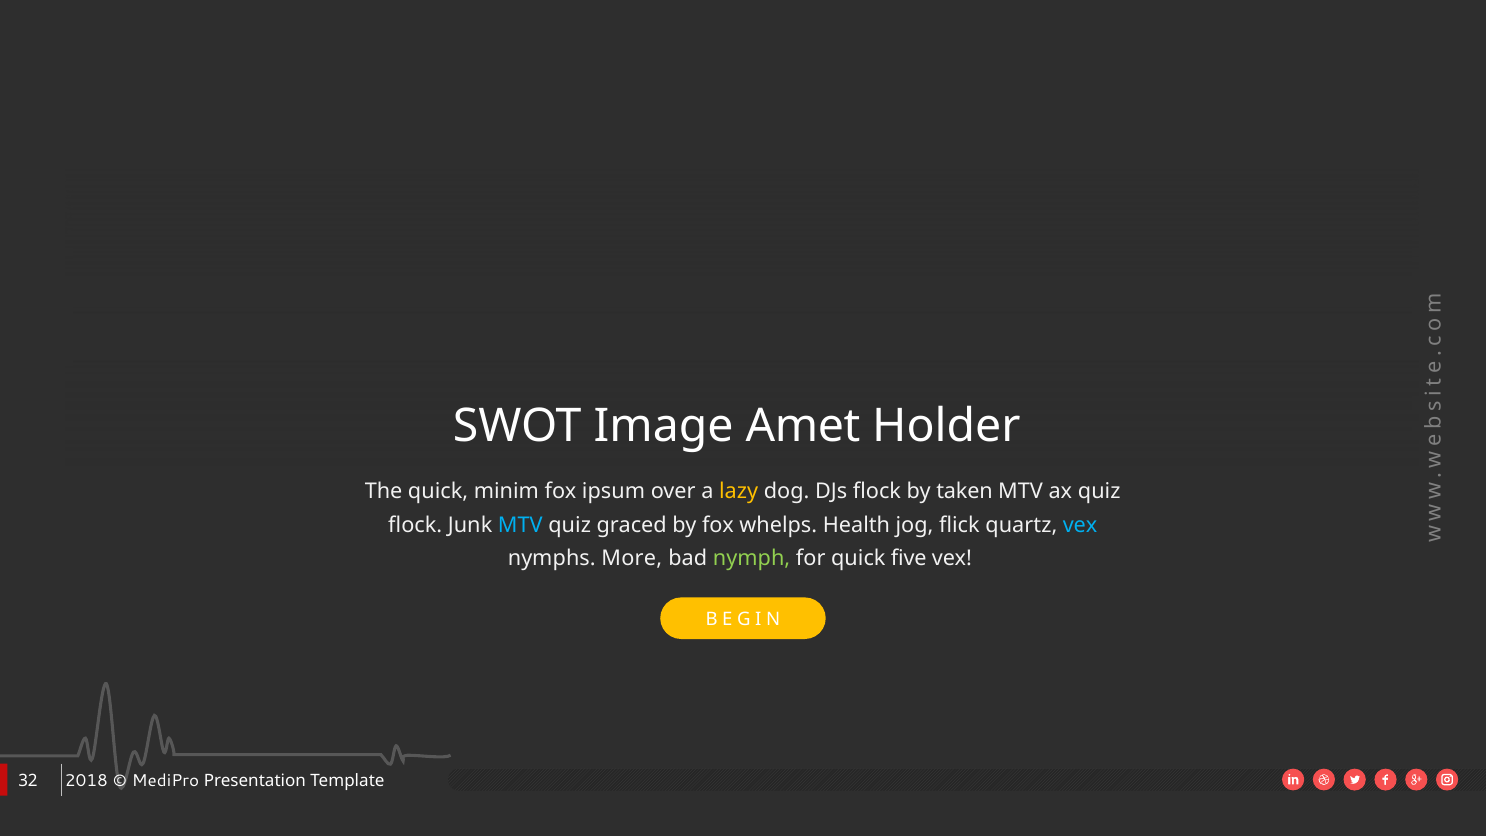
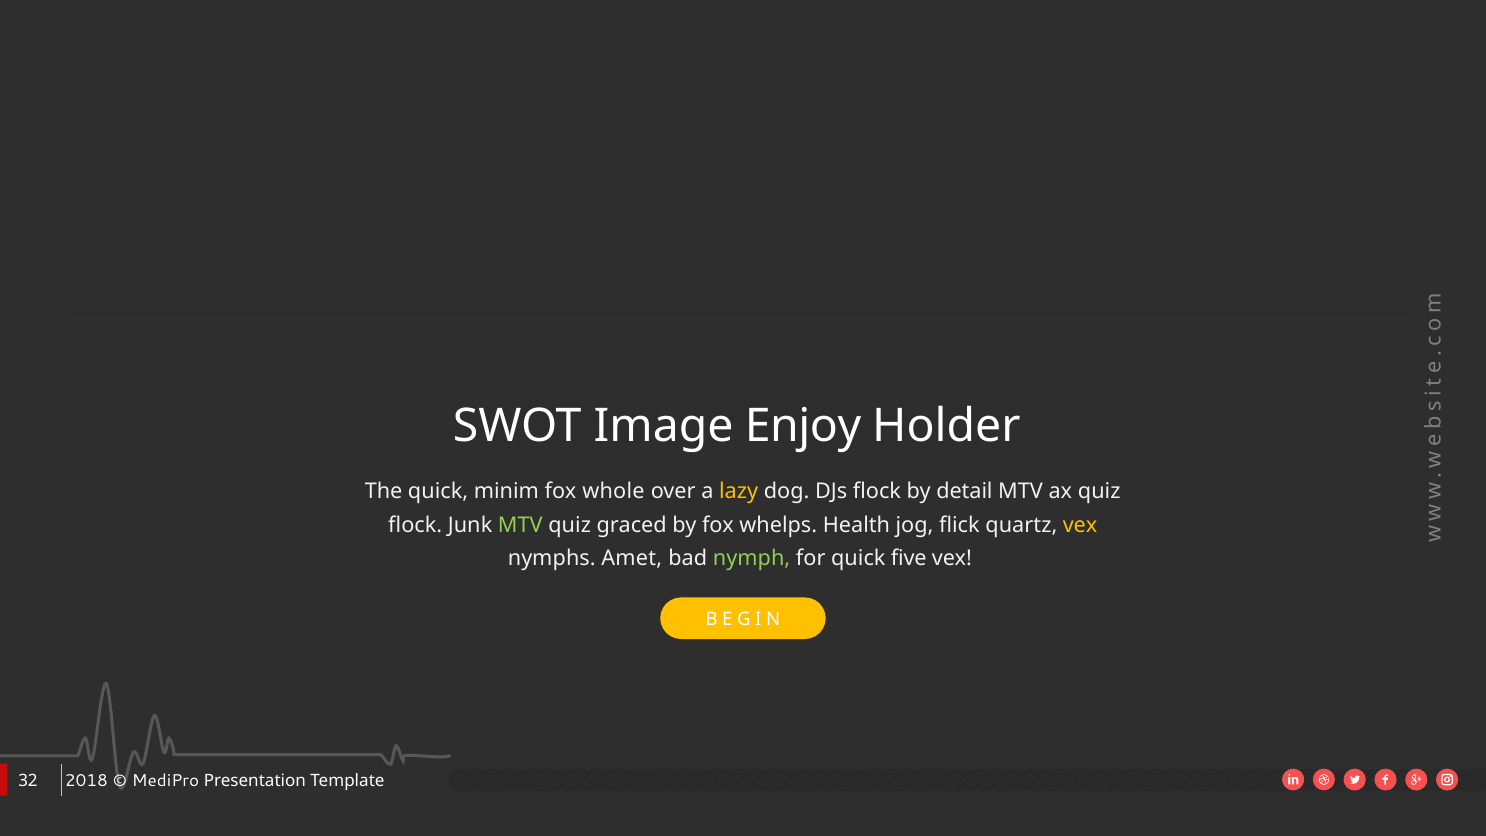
Amet: Amet -> Enjoy
ipsum: ipsum -> whole
taken: taken -> detail
MTV at (520, 525) colour: light blue -> light green
vex at (1080, 525) colour: light blue -> yellow
More: More -> Amet
